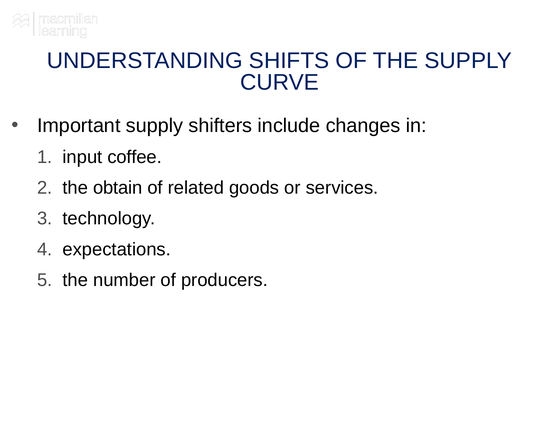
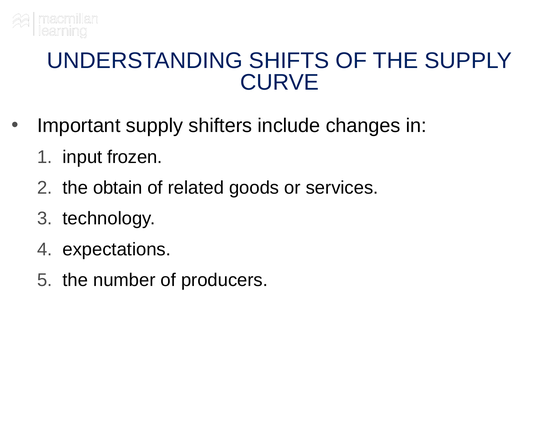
coffee: coffee -> frozen
